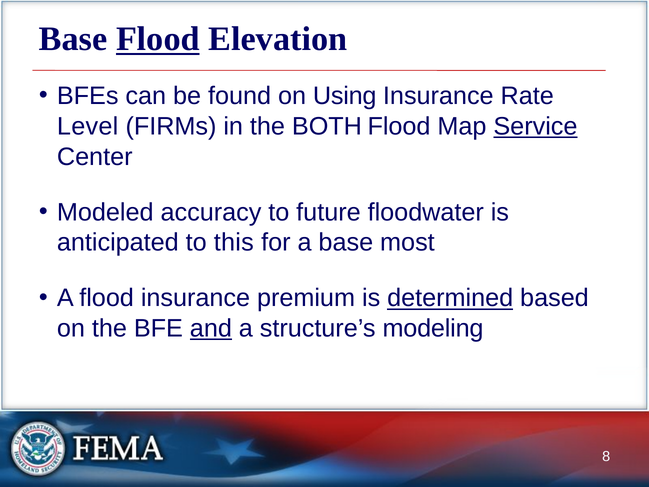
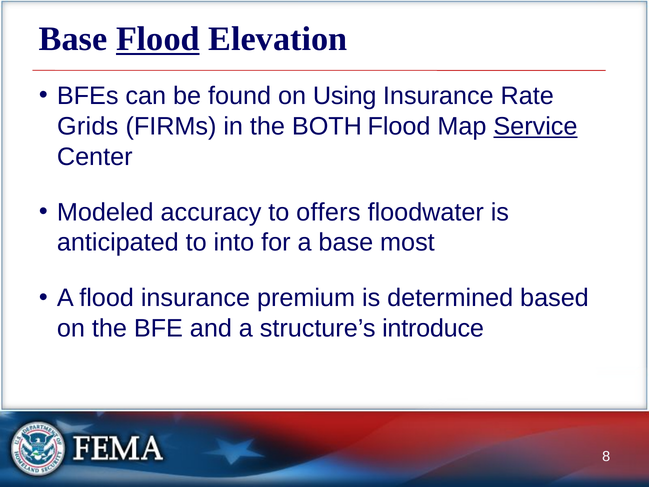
Level: Level -> Grids
future: future -> offers
this: this -> into
determined underline: present -> none
and underline: present -> none
modeling: modeling -> introduce
